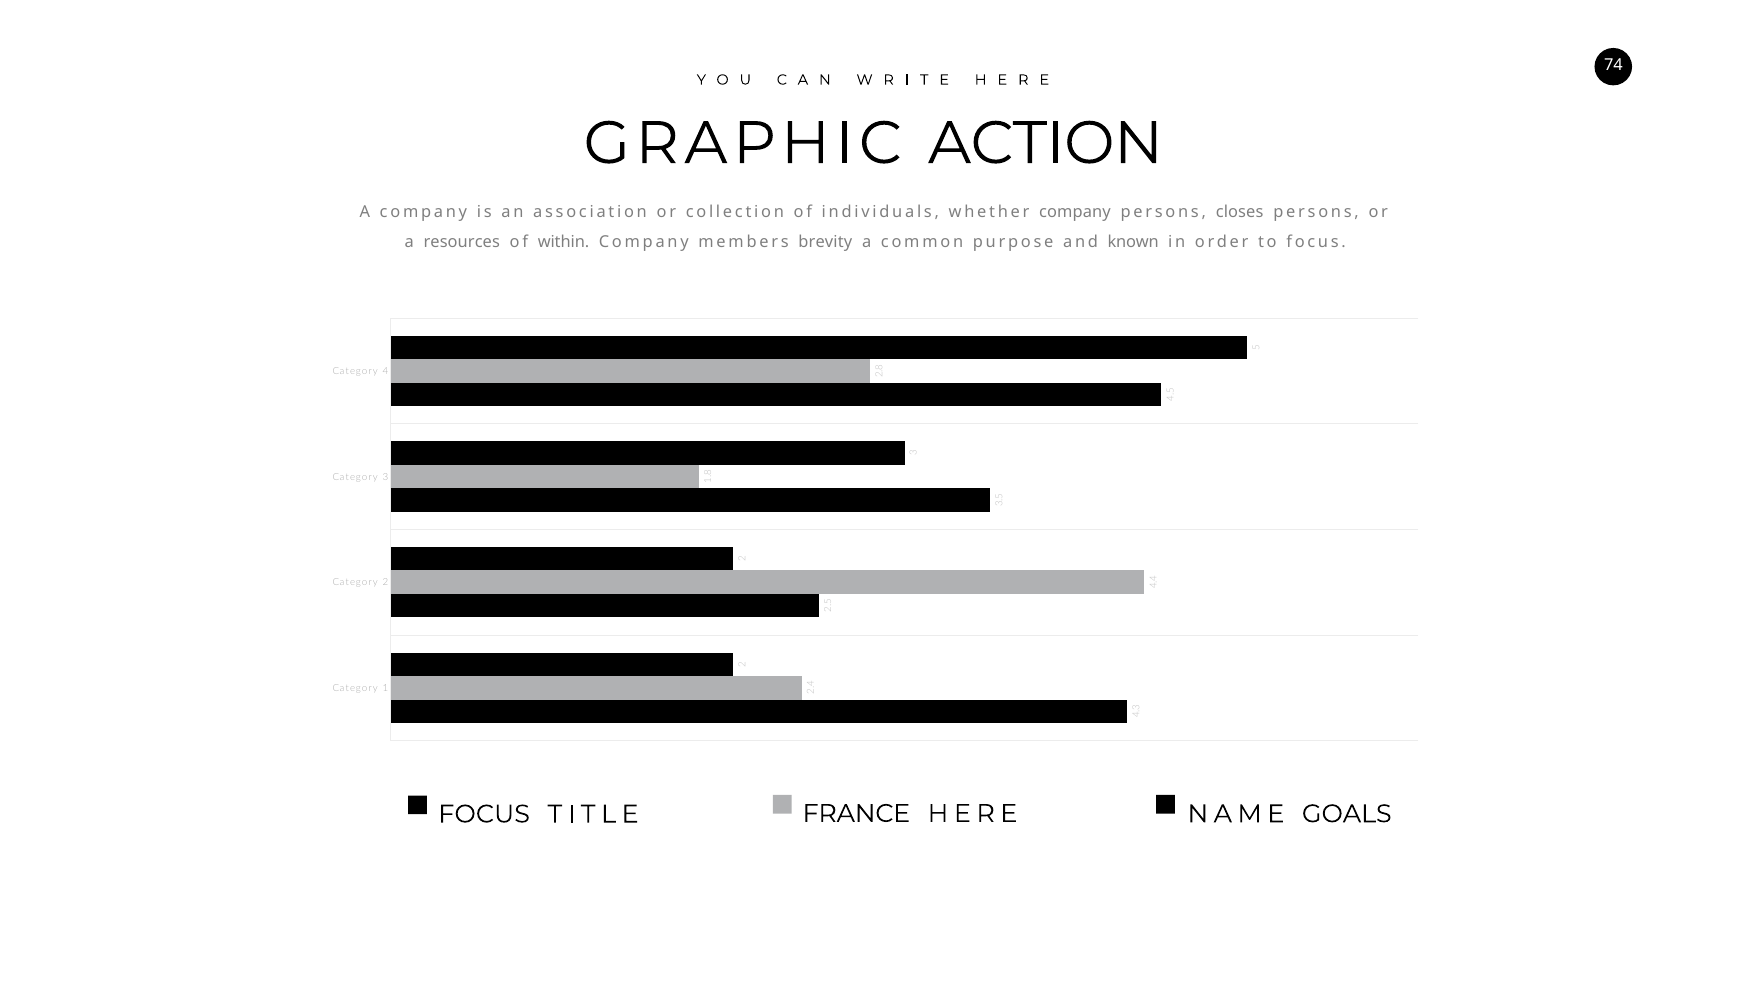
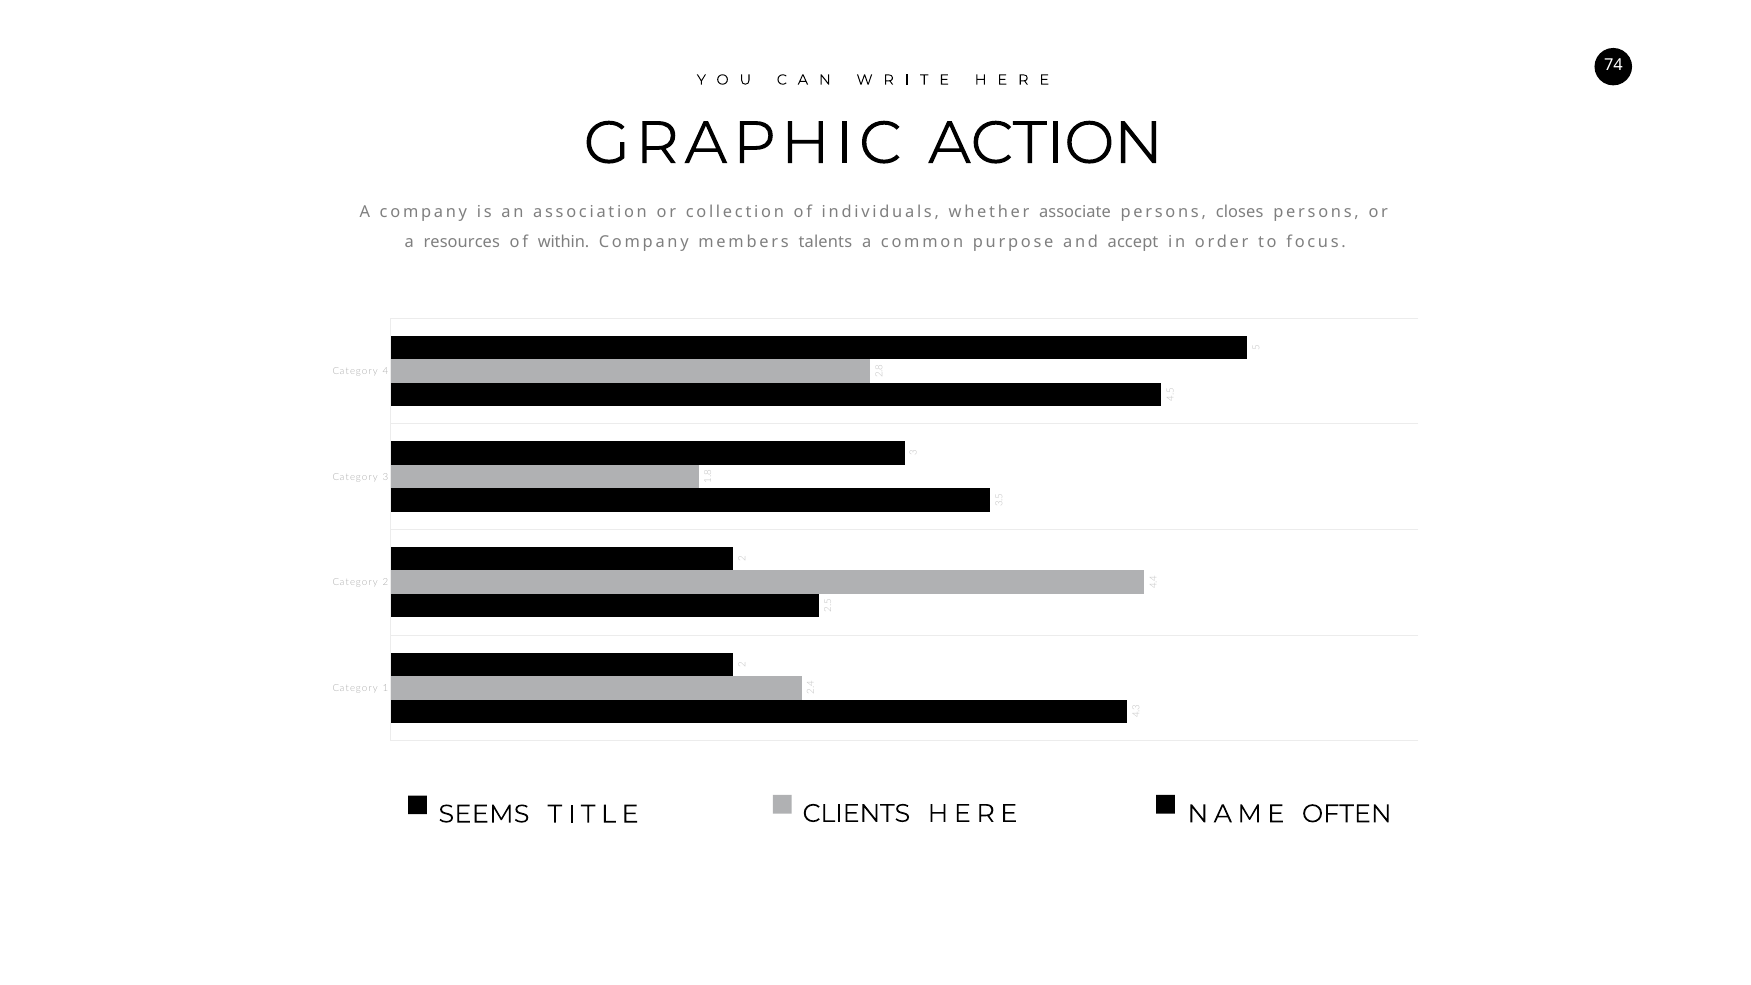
whether company: company -> associate
brevity: brevity -> talents
known: known -> accept
FOCUS at (484, 814): FOCUS -> SEEMS
FRANCE: FRANCE -> CLIENTS
GOALS: GOALS -> OFTEN
